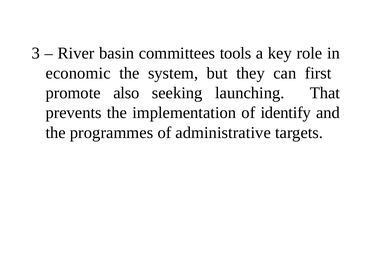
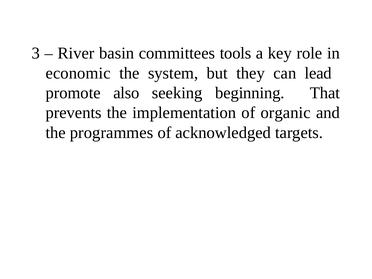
first: first -> lead
launching: launching -> beginning
identify: identify -> organic
administrative: administrative -> acknowledged
